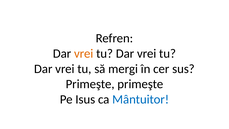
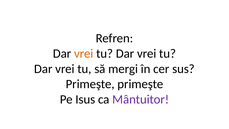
Mântuitor colour: blue -> purple
